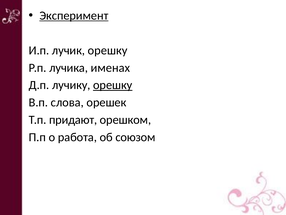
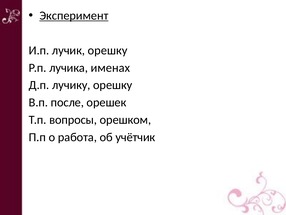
орешку at (113, 85) underline: present -> none
слова: слова -> после
придают: придают -> вопросы
союзом: союзом -> учётчик
